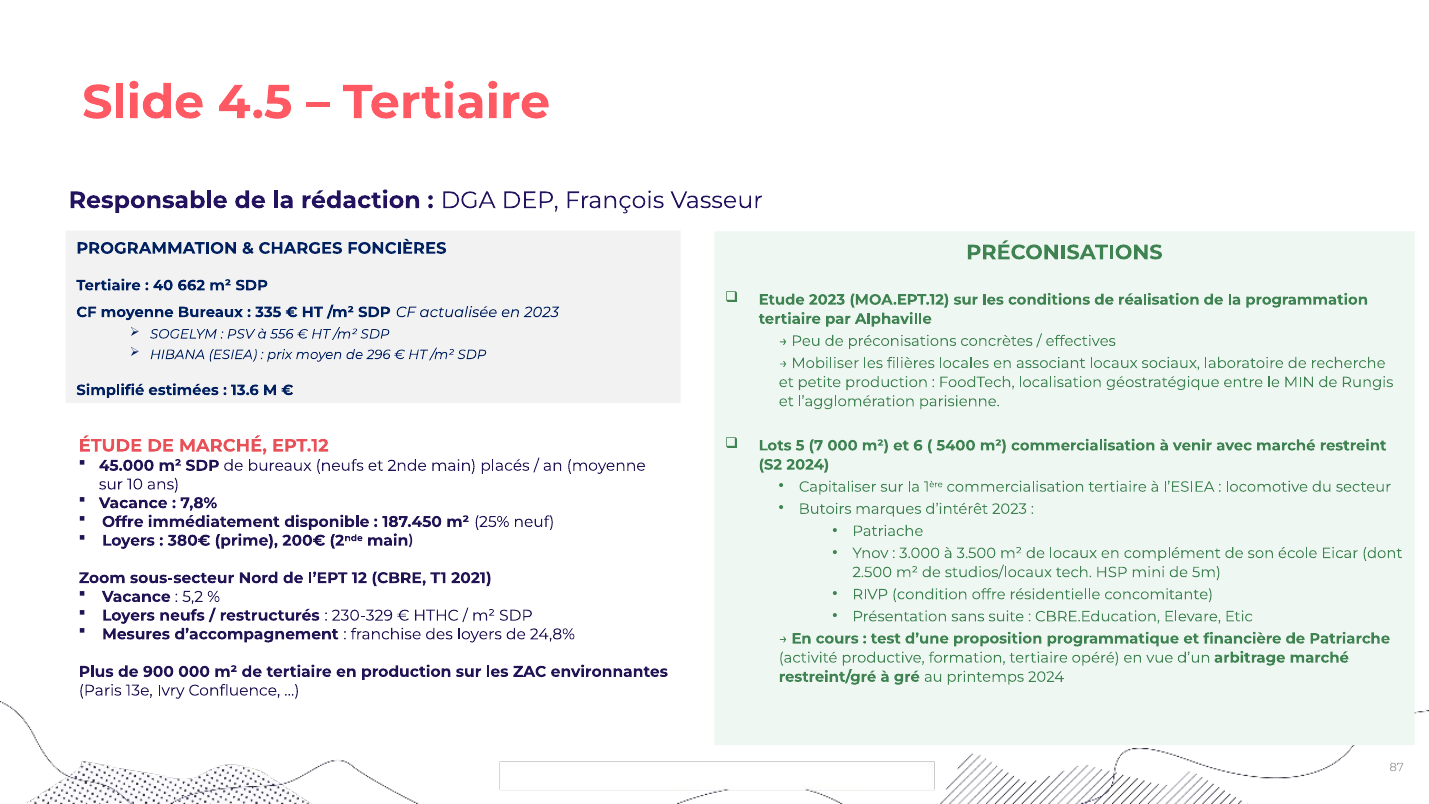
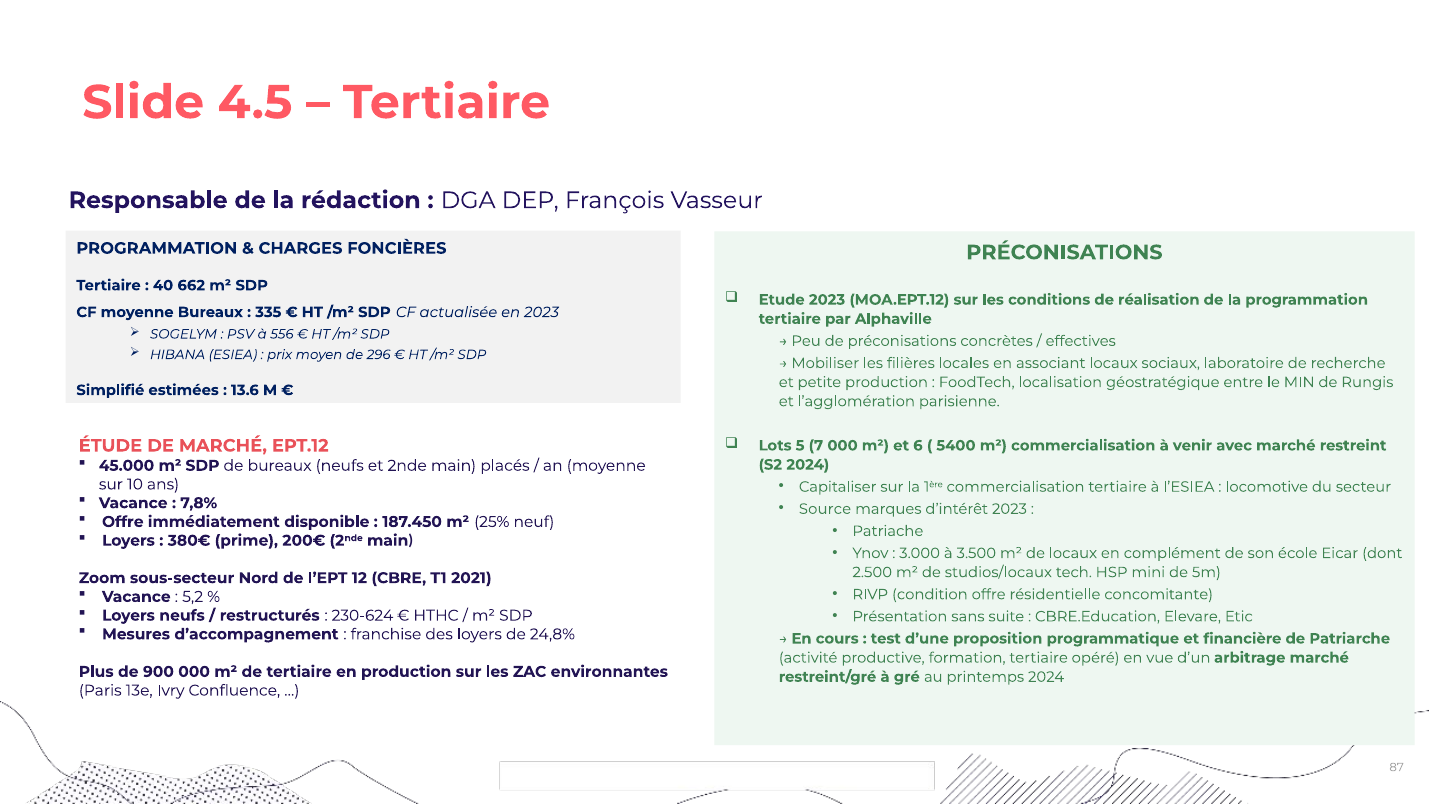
Butoirs: Butoirs -> Source
230-329: 230-329 -> 230-624
